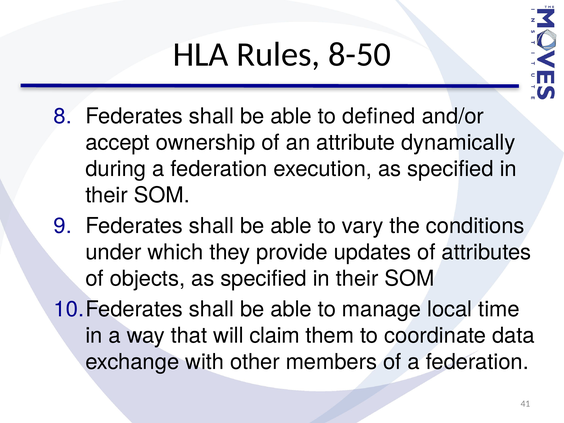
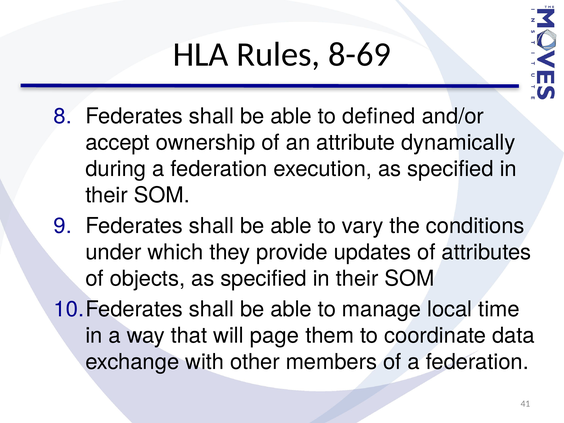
8-50: 8-50 -> 8-69
claim: claim -> page
